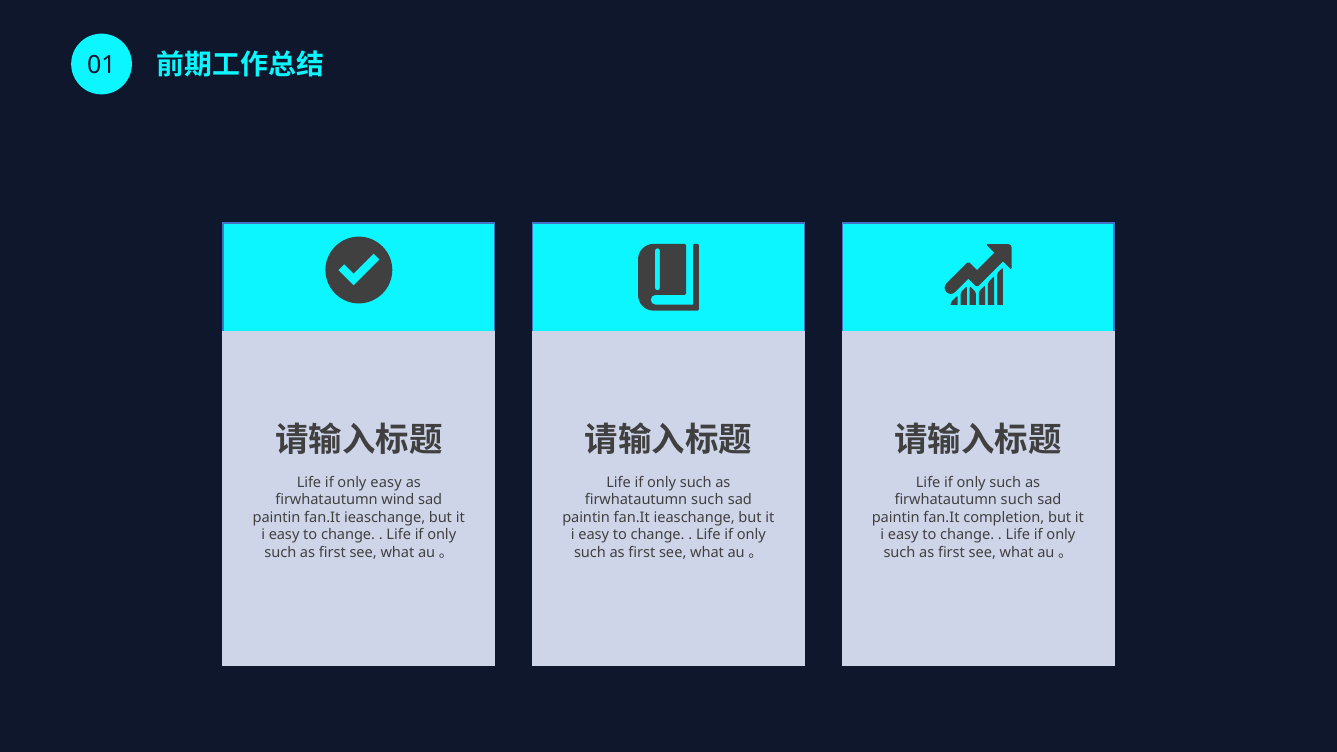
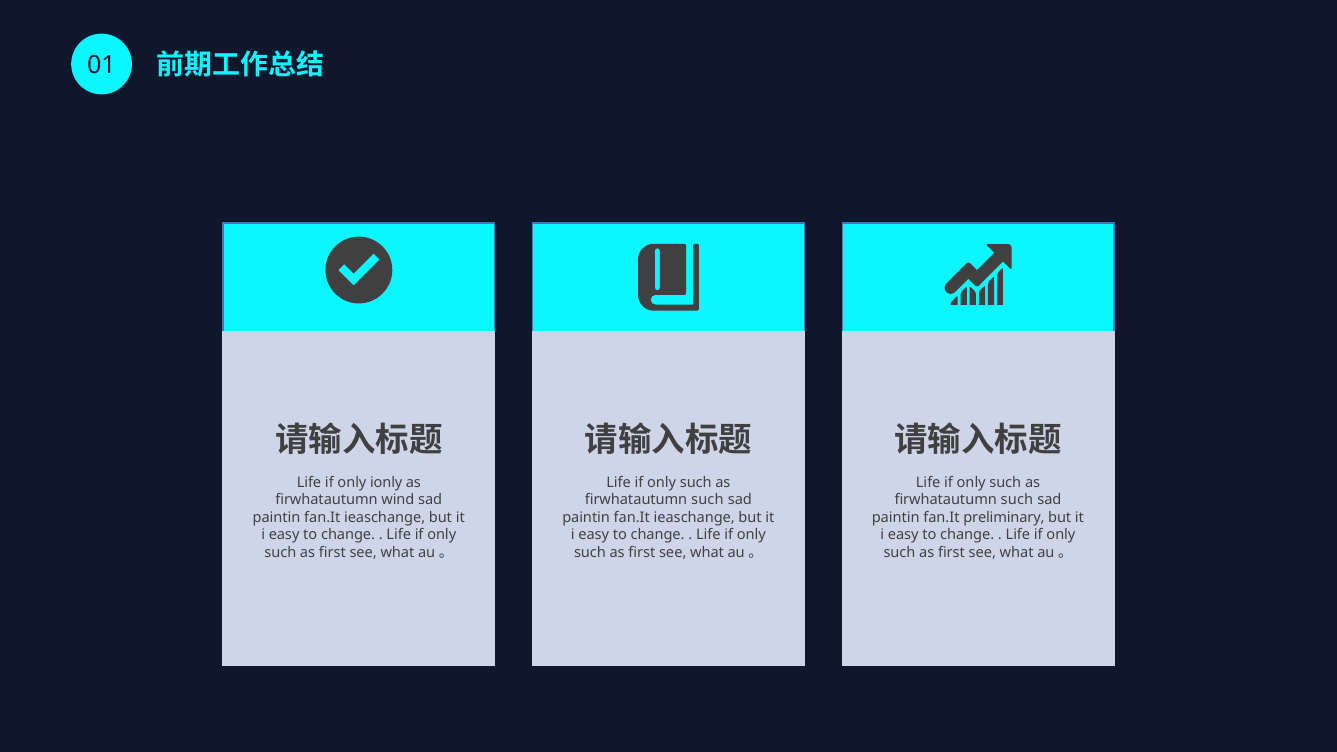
only easy: easy -> ionly
completion: completion -> preliminary
